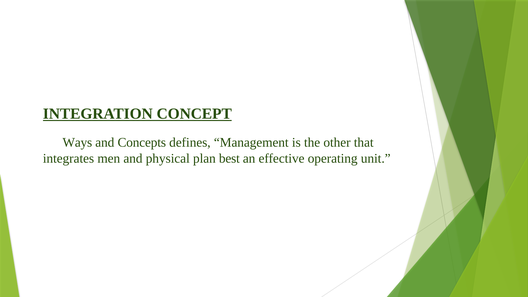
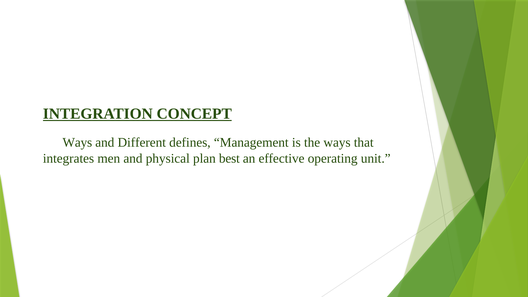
Concepts: Concepts -> Different
the other: other -> ways
